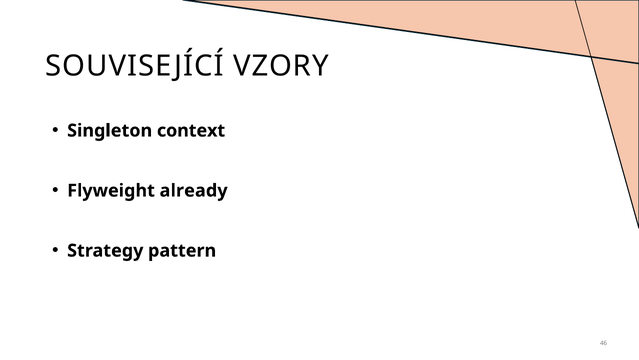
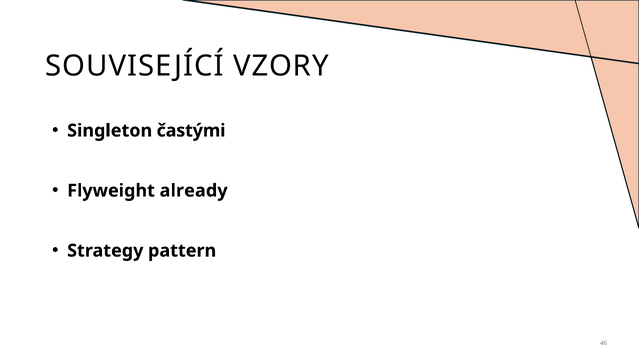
context: context -> častými
